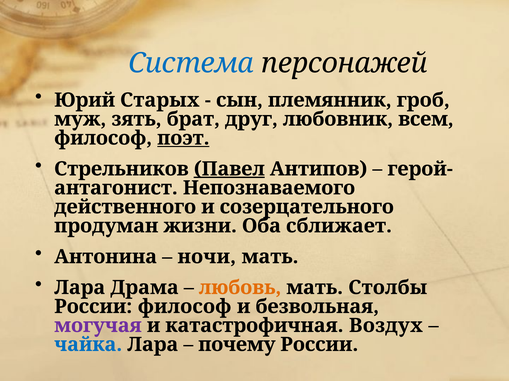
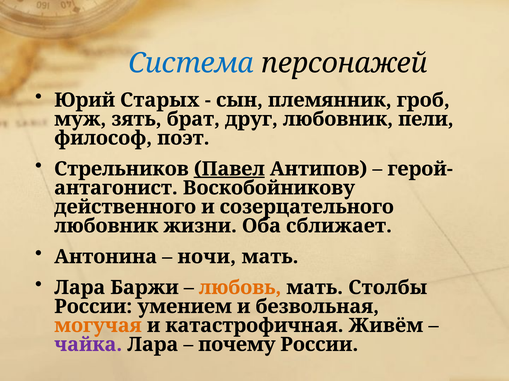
всем: всем -> пели
поэт underline: present -> none
Непознаваемого: Непознаваемого -> Воскобойникову
продуман at (106, 226): продуман -> любовник
Драма: Драма -> Баржи
России философ: философ -> умением
могучая colour: purple -> orange
Воздух: Воздух -> Живём
чайка colour: blue -> purple
